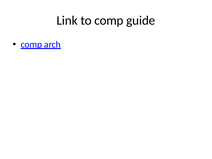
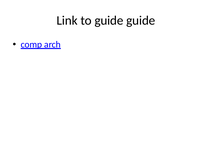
to comp: comp -> guide
